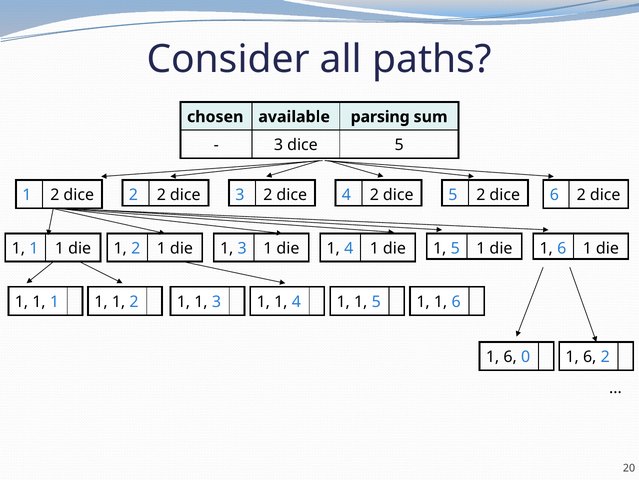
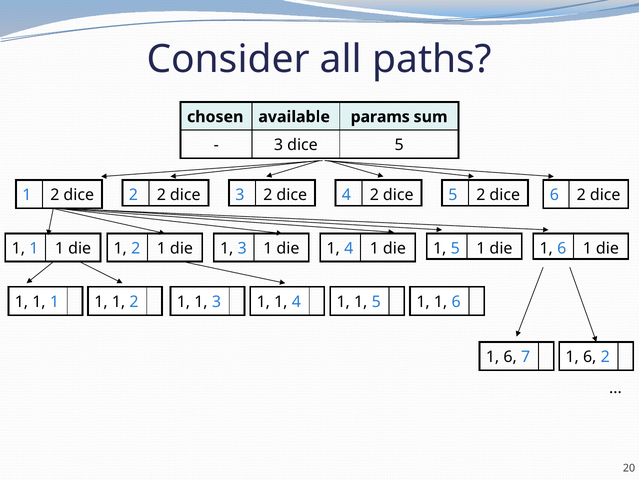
parsing: parsing -> params
0: 0 -> 7
